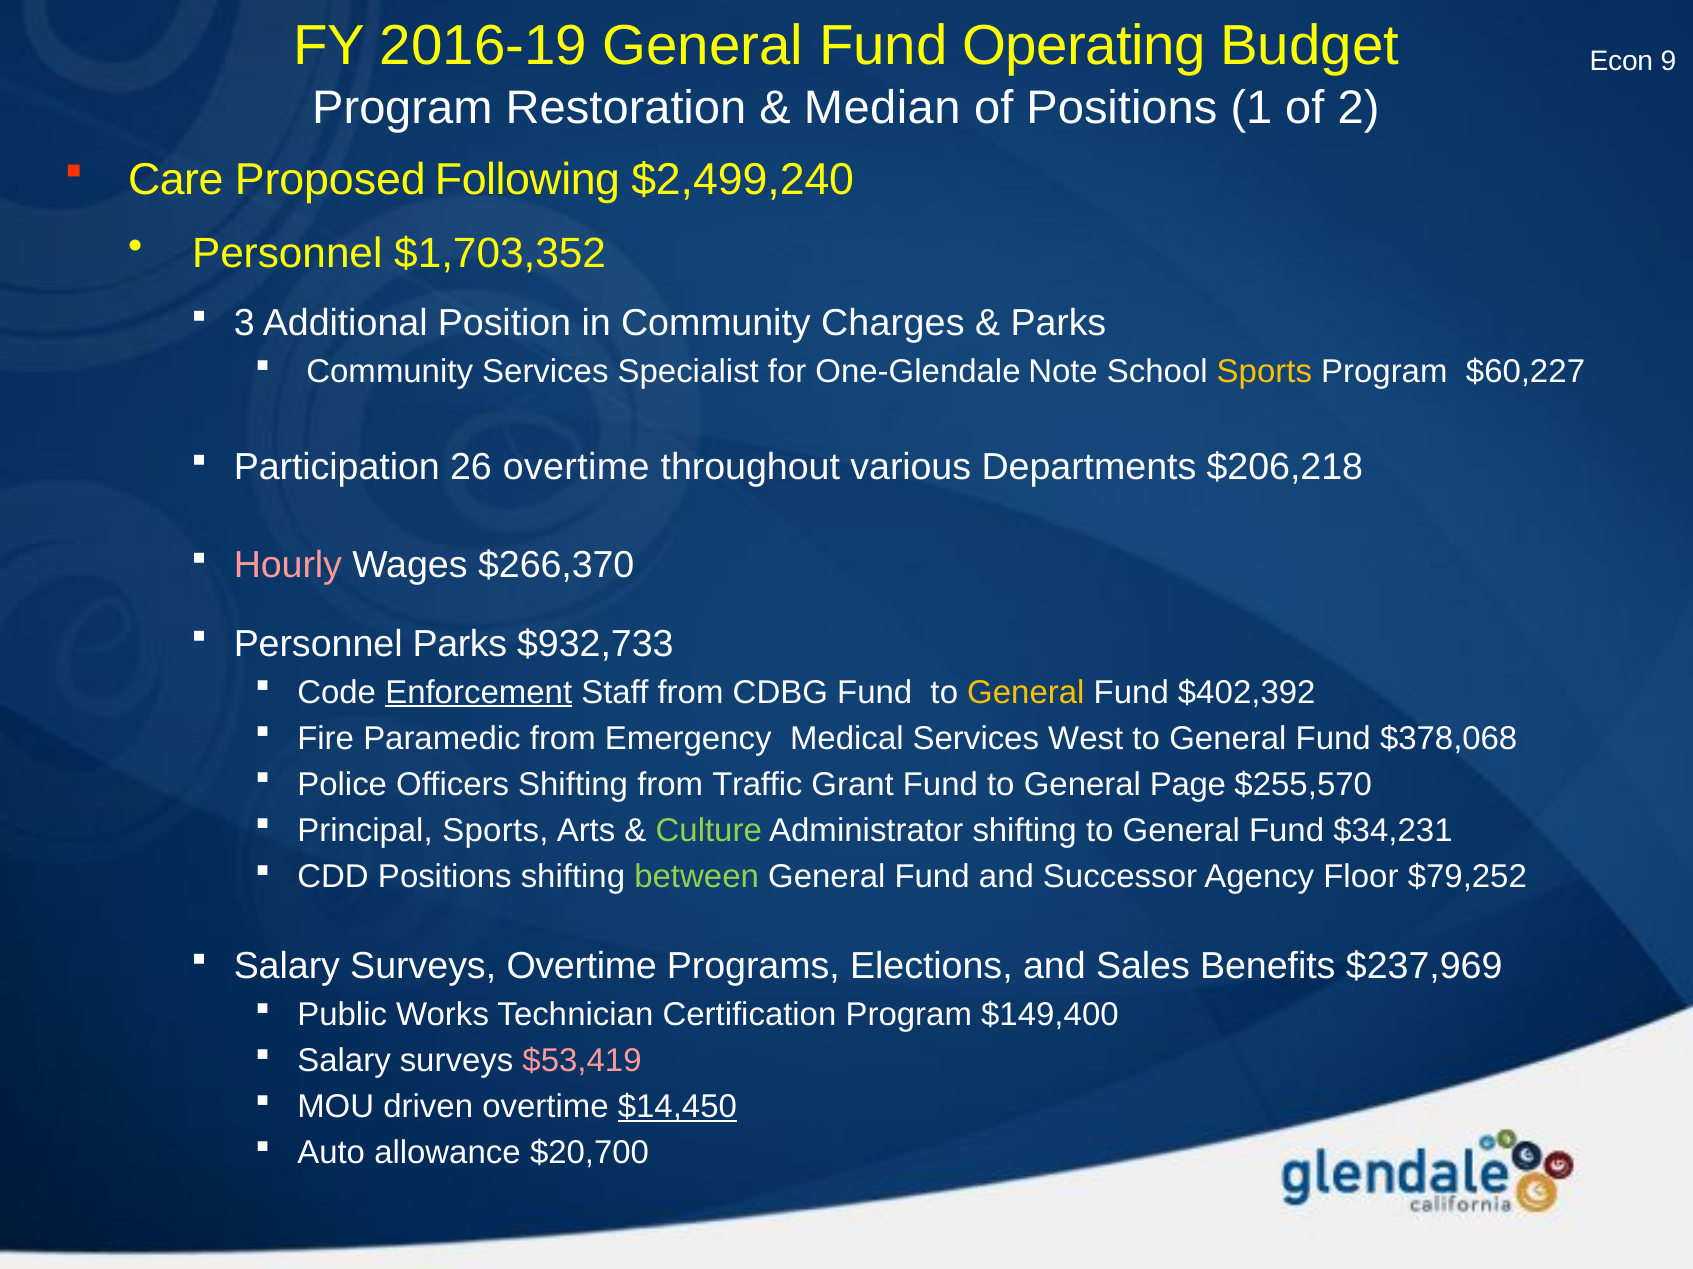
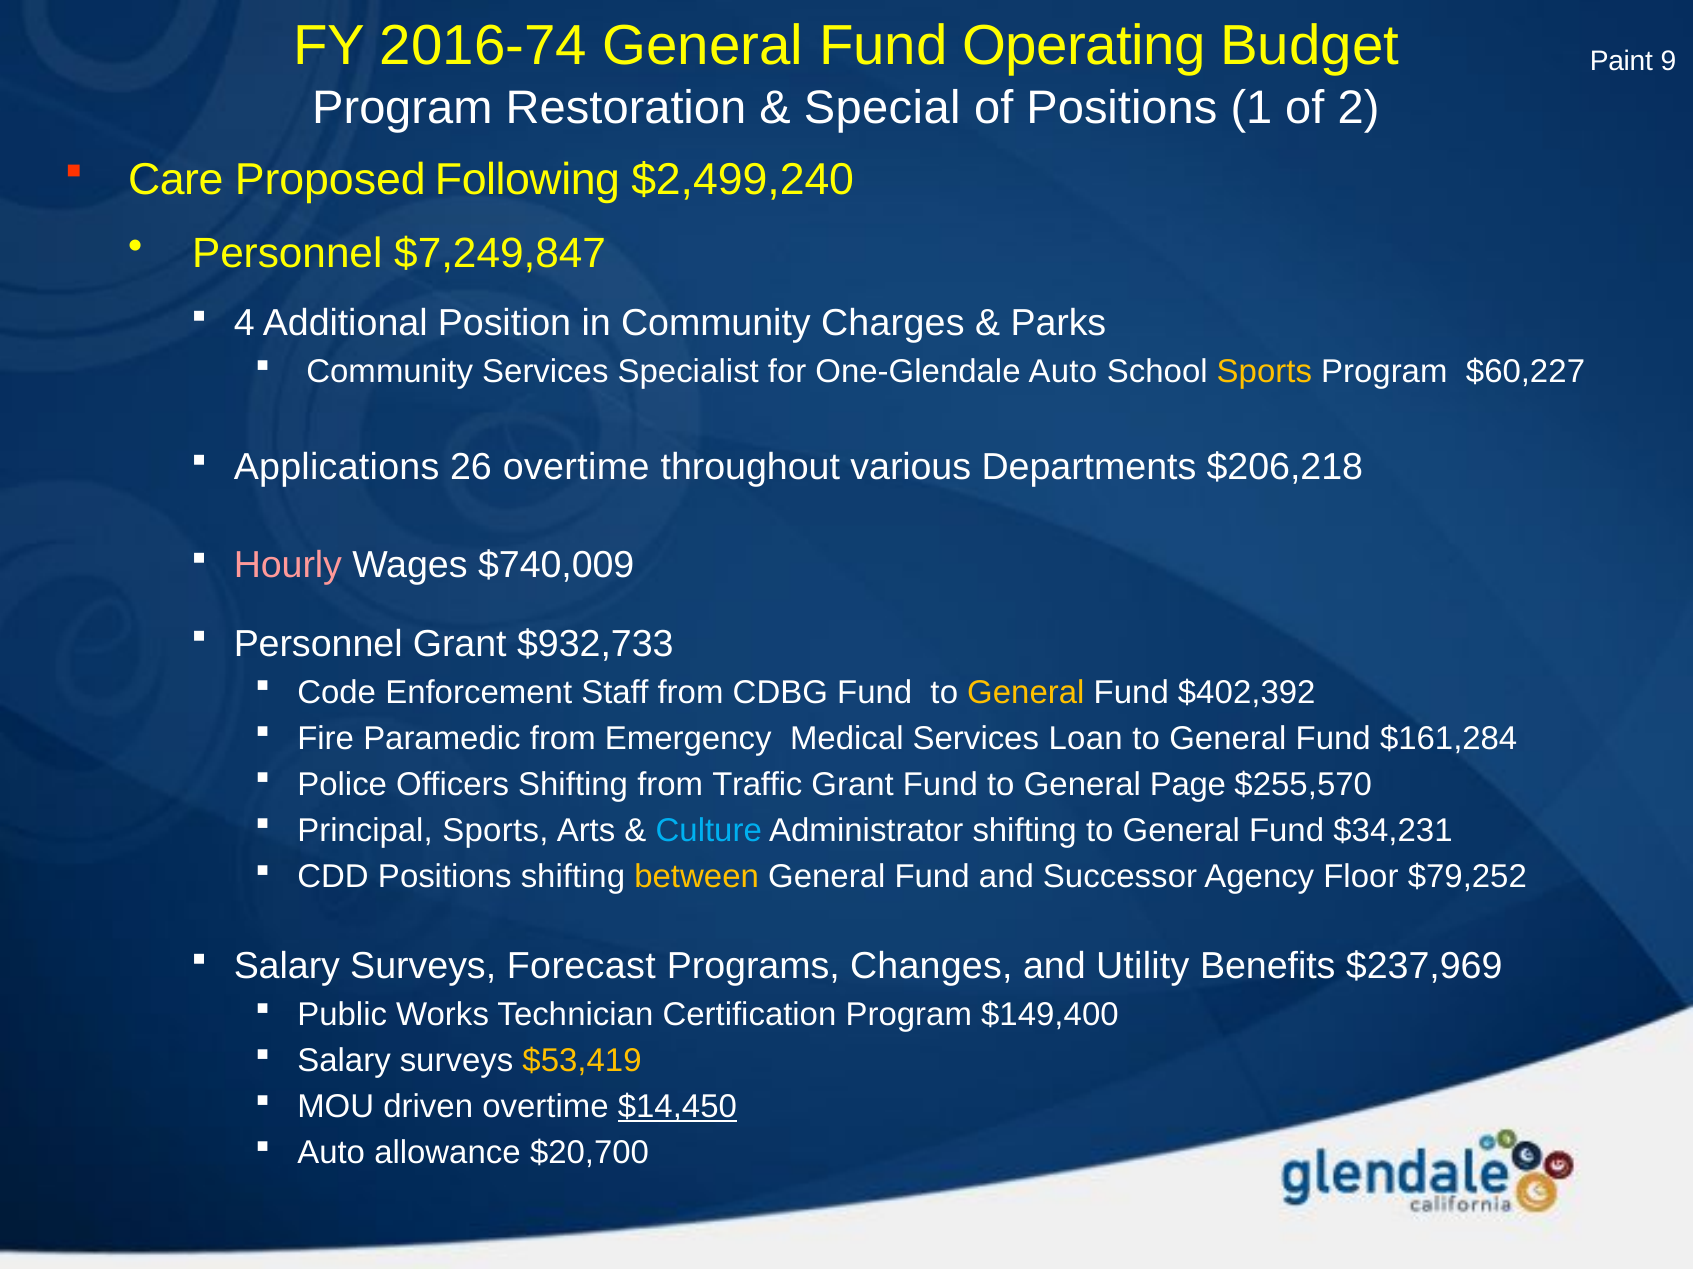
2016-19: 2016-19 -> 2016-74
Econ: Econ -> Paint
Median: Median -> Special
$1,703,352: $1,703,352 -> $7,249,847
3: 3 -> 4
One-Glendale Note: Note -> Auto
Participation: Participation -> Applications
$266,370: $266,370 -> $740,009
Personnel Parks: Parks -> Grant
Enforcement underline: present -> none
West: West -> Loan
$378,068: $378,068 -> $161,284
Culture colour: light green -> light blue
between colour: light green -> yellow
Surveys Overtime: Overtime -> Forecast
Elections: Elections -> Changes
Sales: Sales -> Utility
$53,419 colour: pink -> yellow
